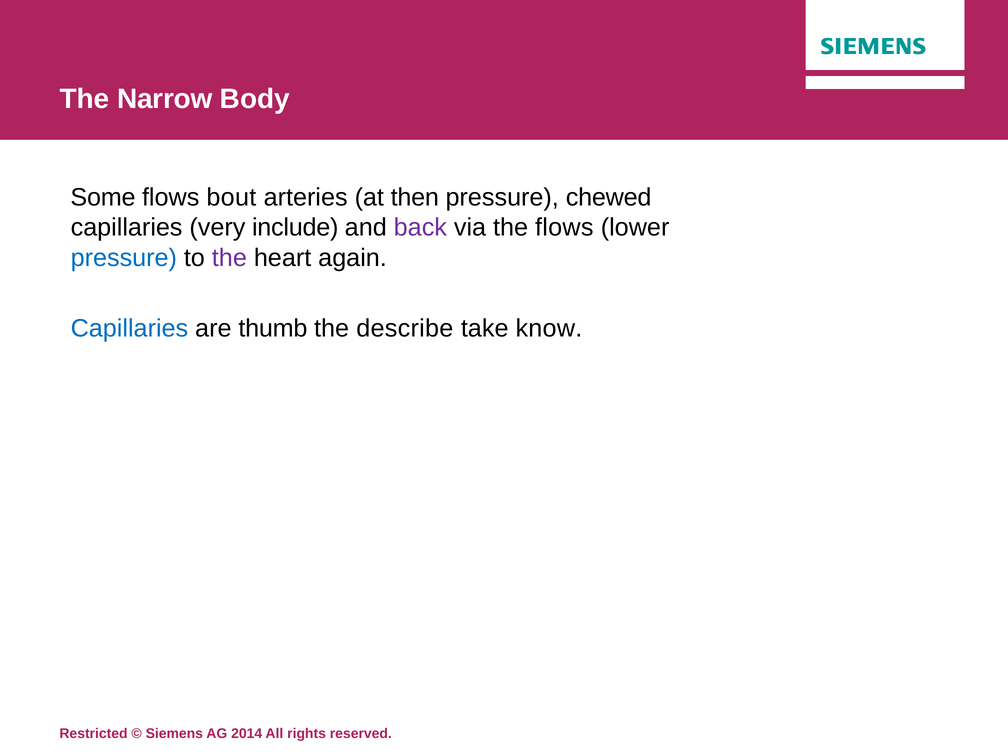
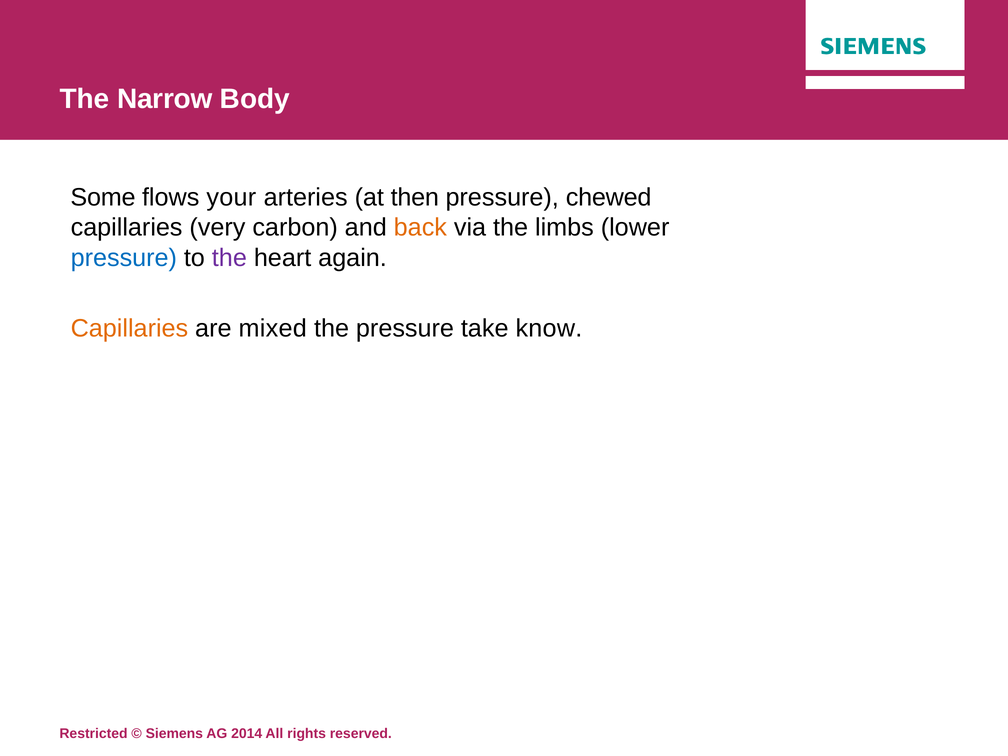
bout: bout -> your
include: include -> carbon
back colour: purple -> orange
the flows: flows -> limbs
Capillaries at (129, 328) colour: blue -> orange
thumb: thumb -> mixed
the describe: describe -> pressure
